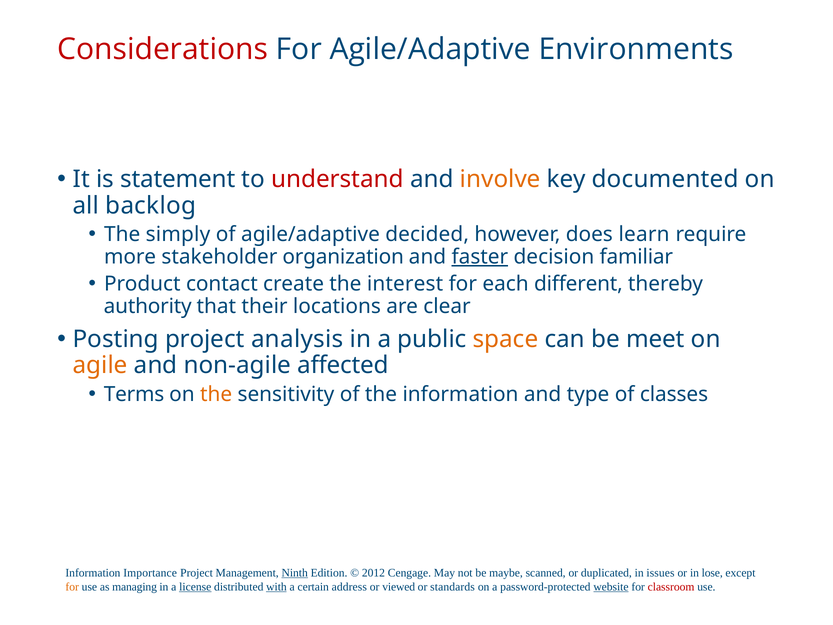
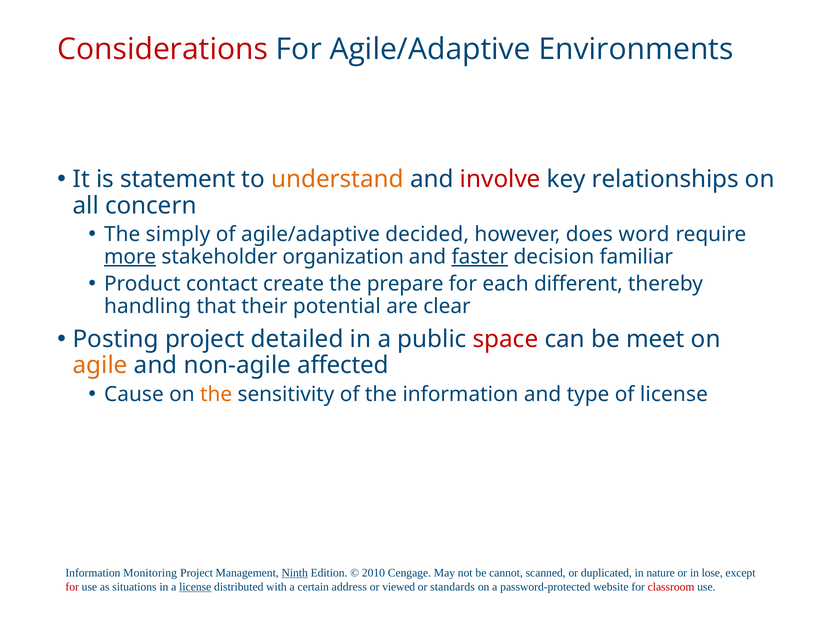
understand colour: red -> orange
involve colour: orange -> red
documented: documented -> relationships
backlog: backlog -> concern
learn: learn -> word
more underline: none -> present
interest: interest -> prepare
authority: authority -> handling
locations: locations -> potential
analysis: analysis -> detailed
space colour: orange -> red
Terms: Terms -> Cause
of classes: classes -> license
Importance: Importance -> Monitoring
2012: 2012 -> 2010
maybe: maybe -> cannot
issues: issues -> nature
for at (72, 587) colour: orange -> red
managing: managing -> situations
with underline: present -> none
website underline: present -> none
